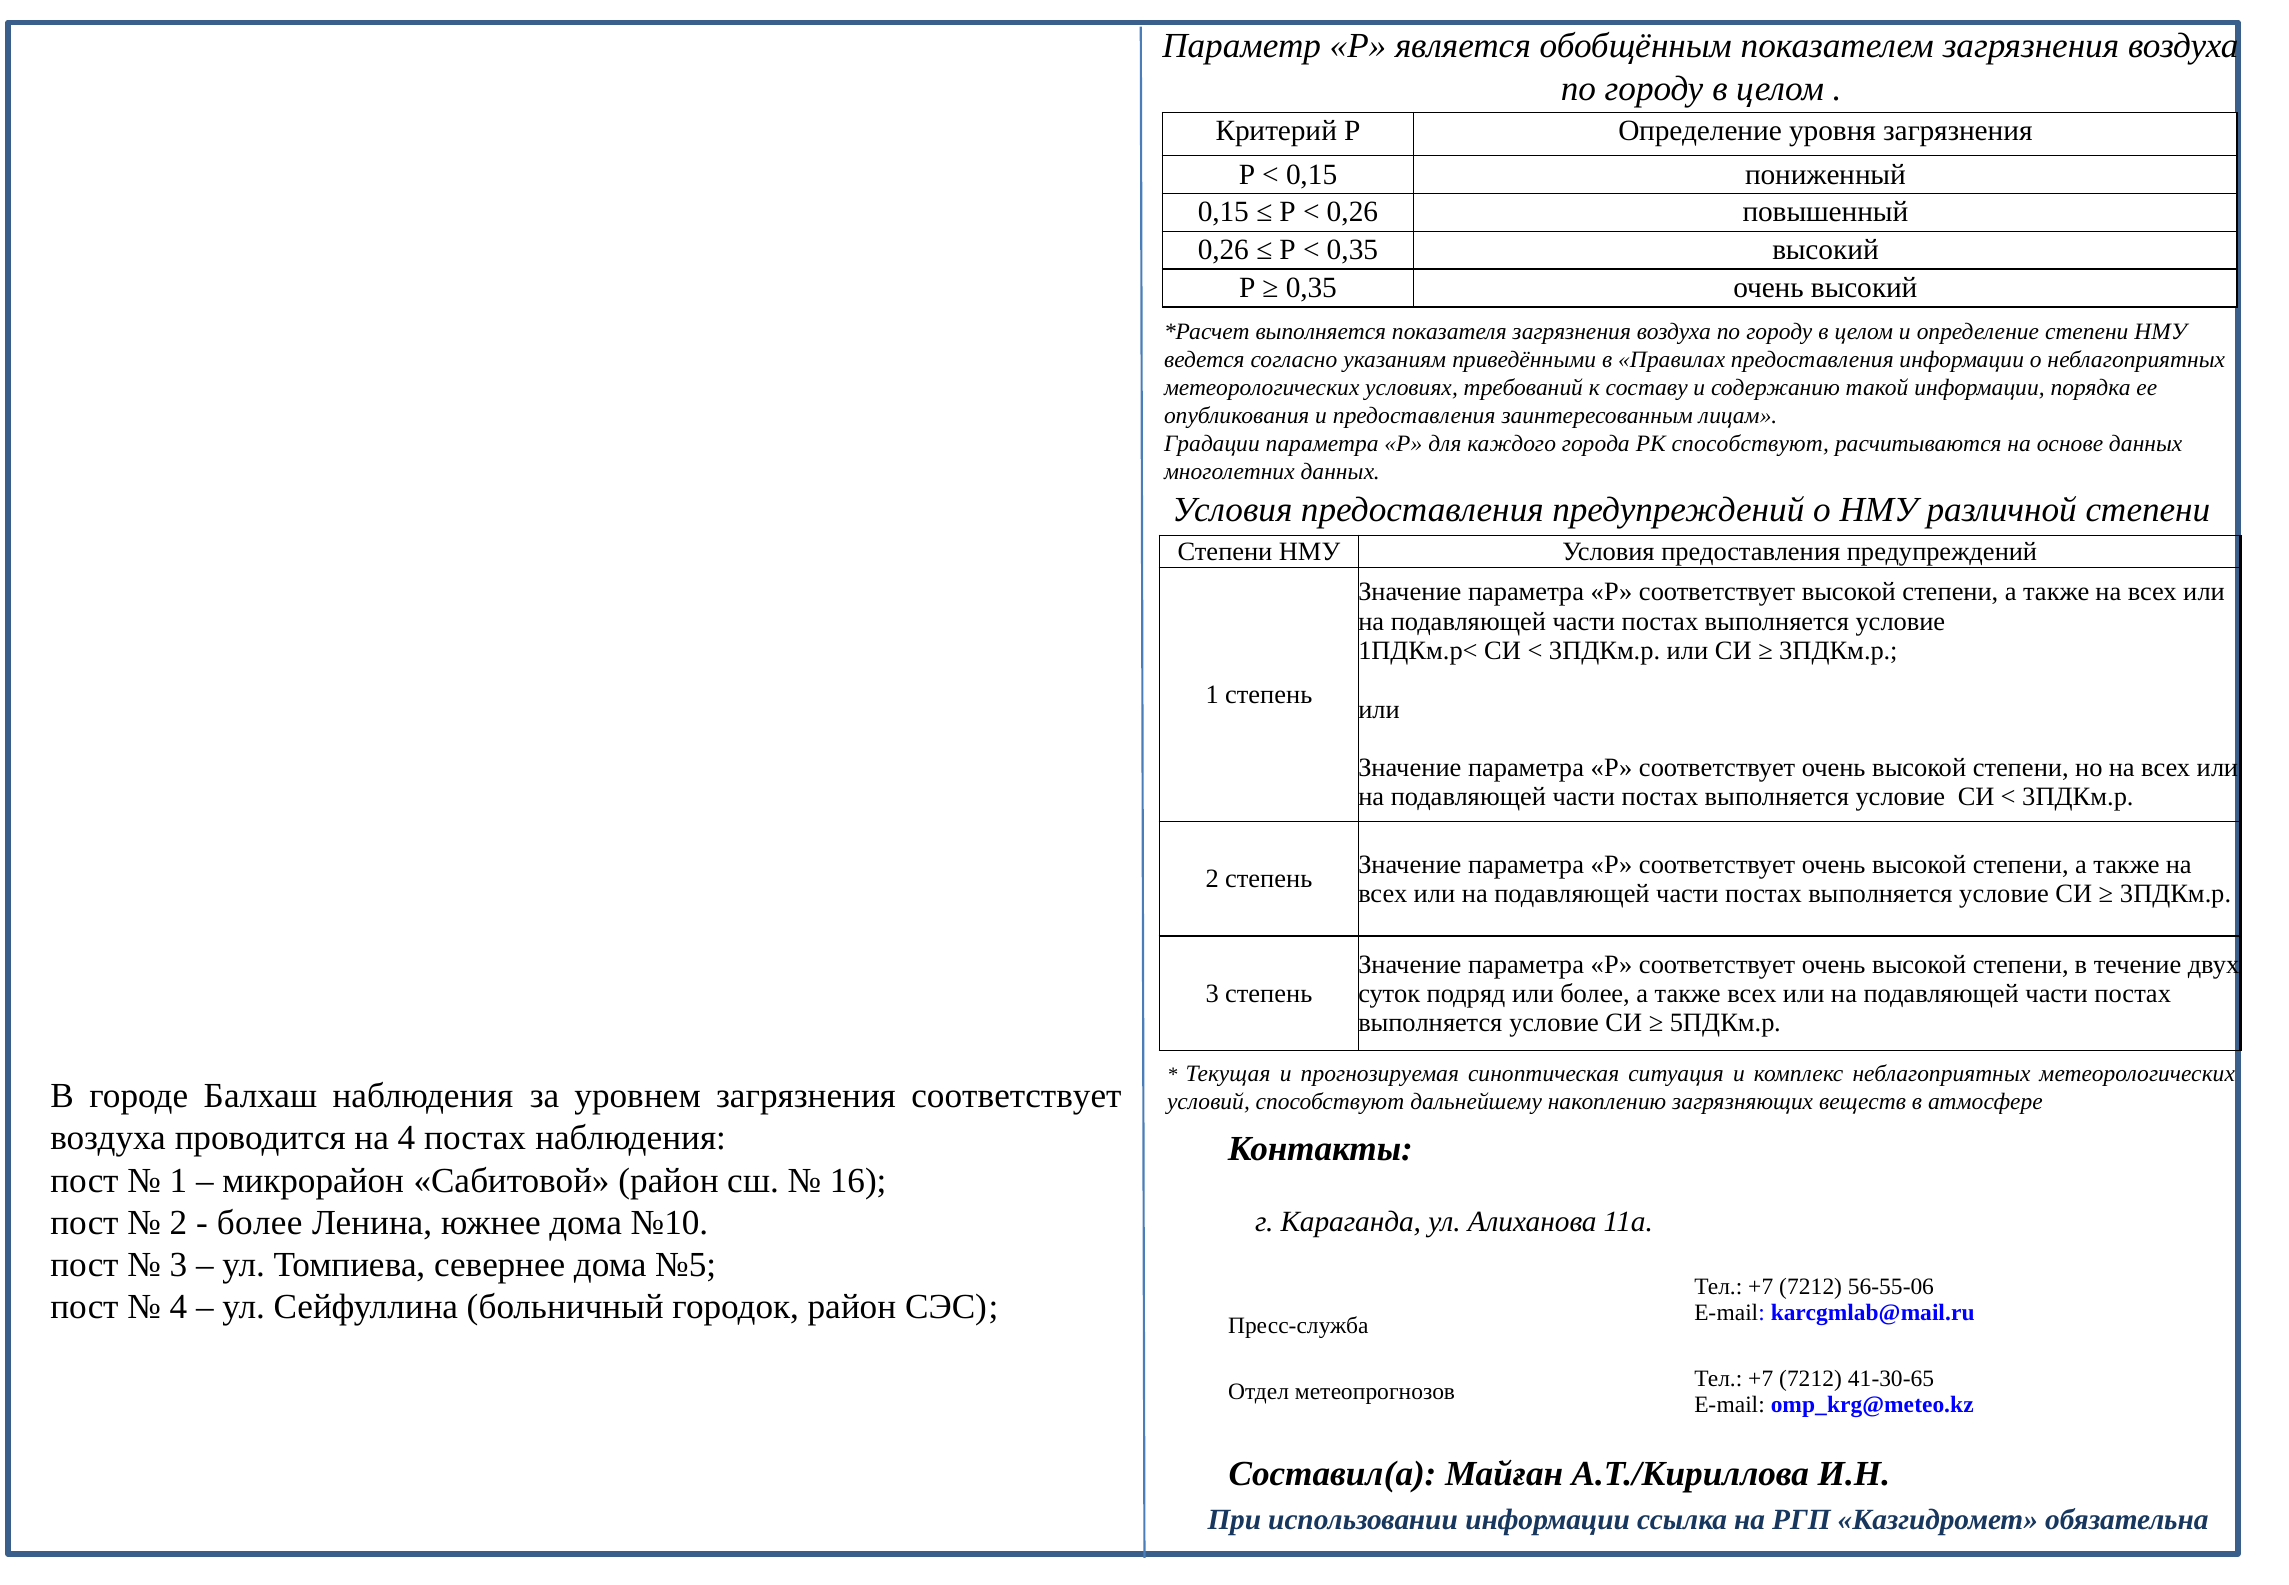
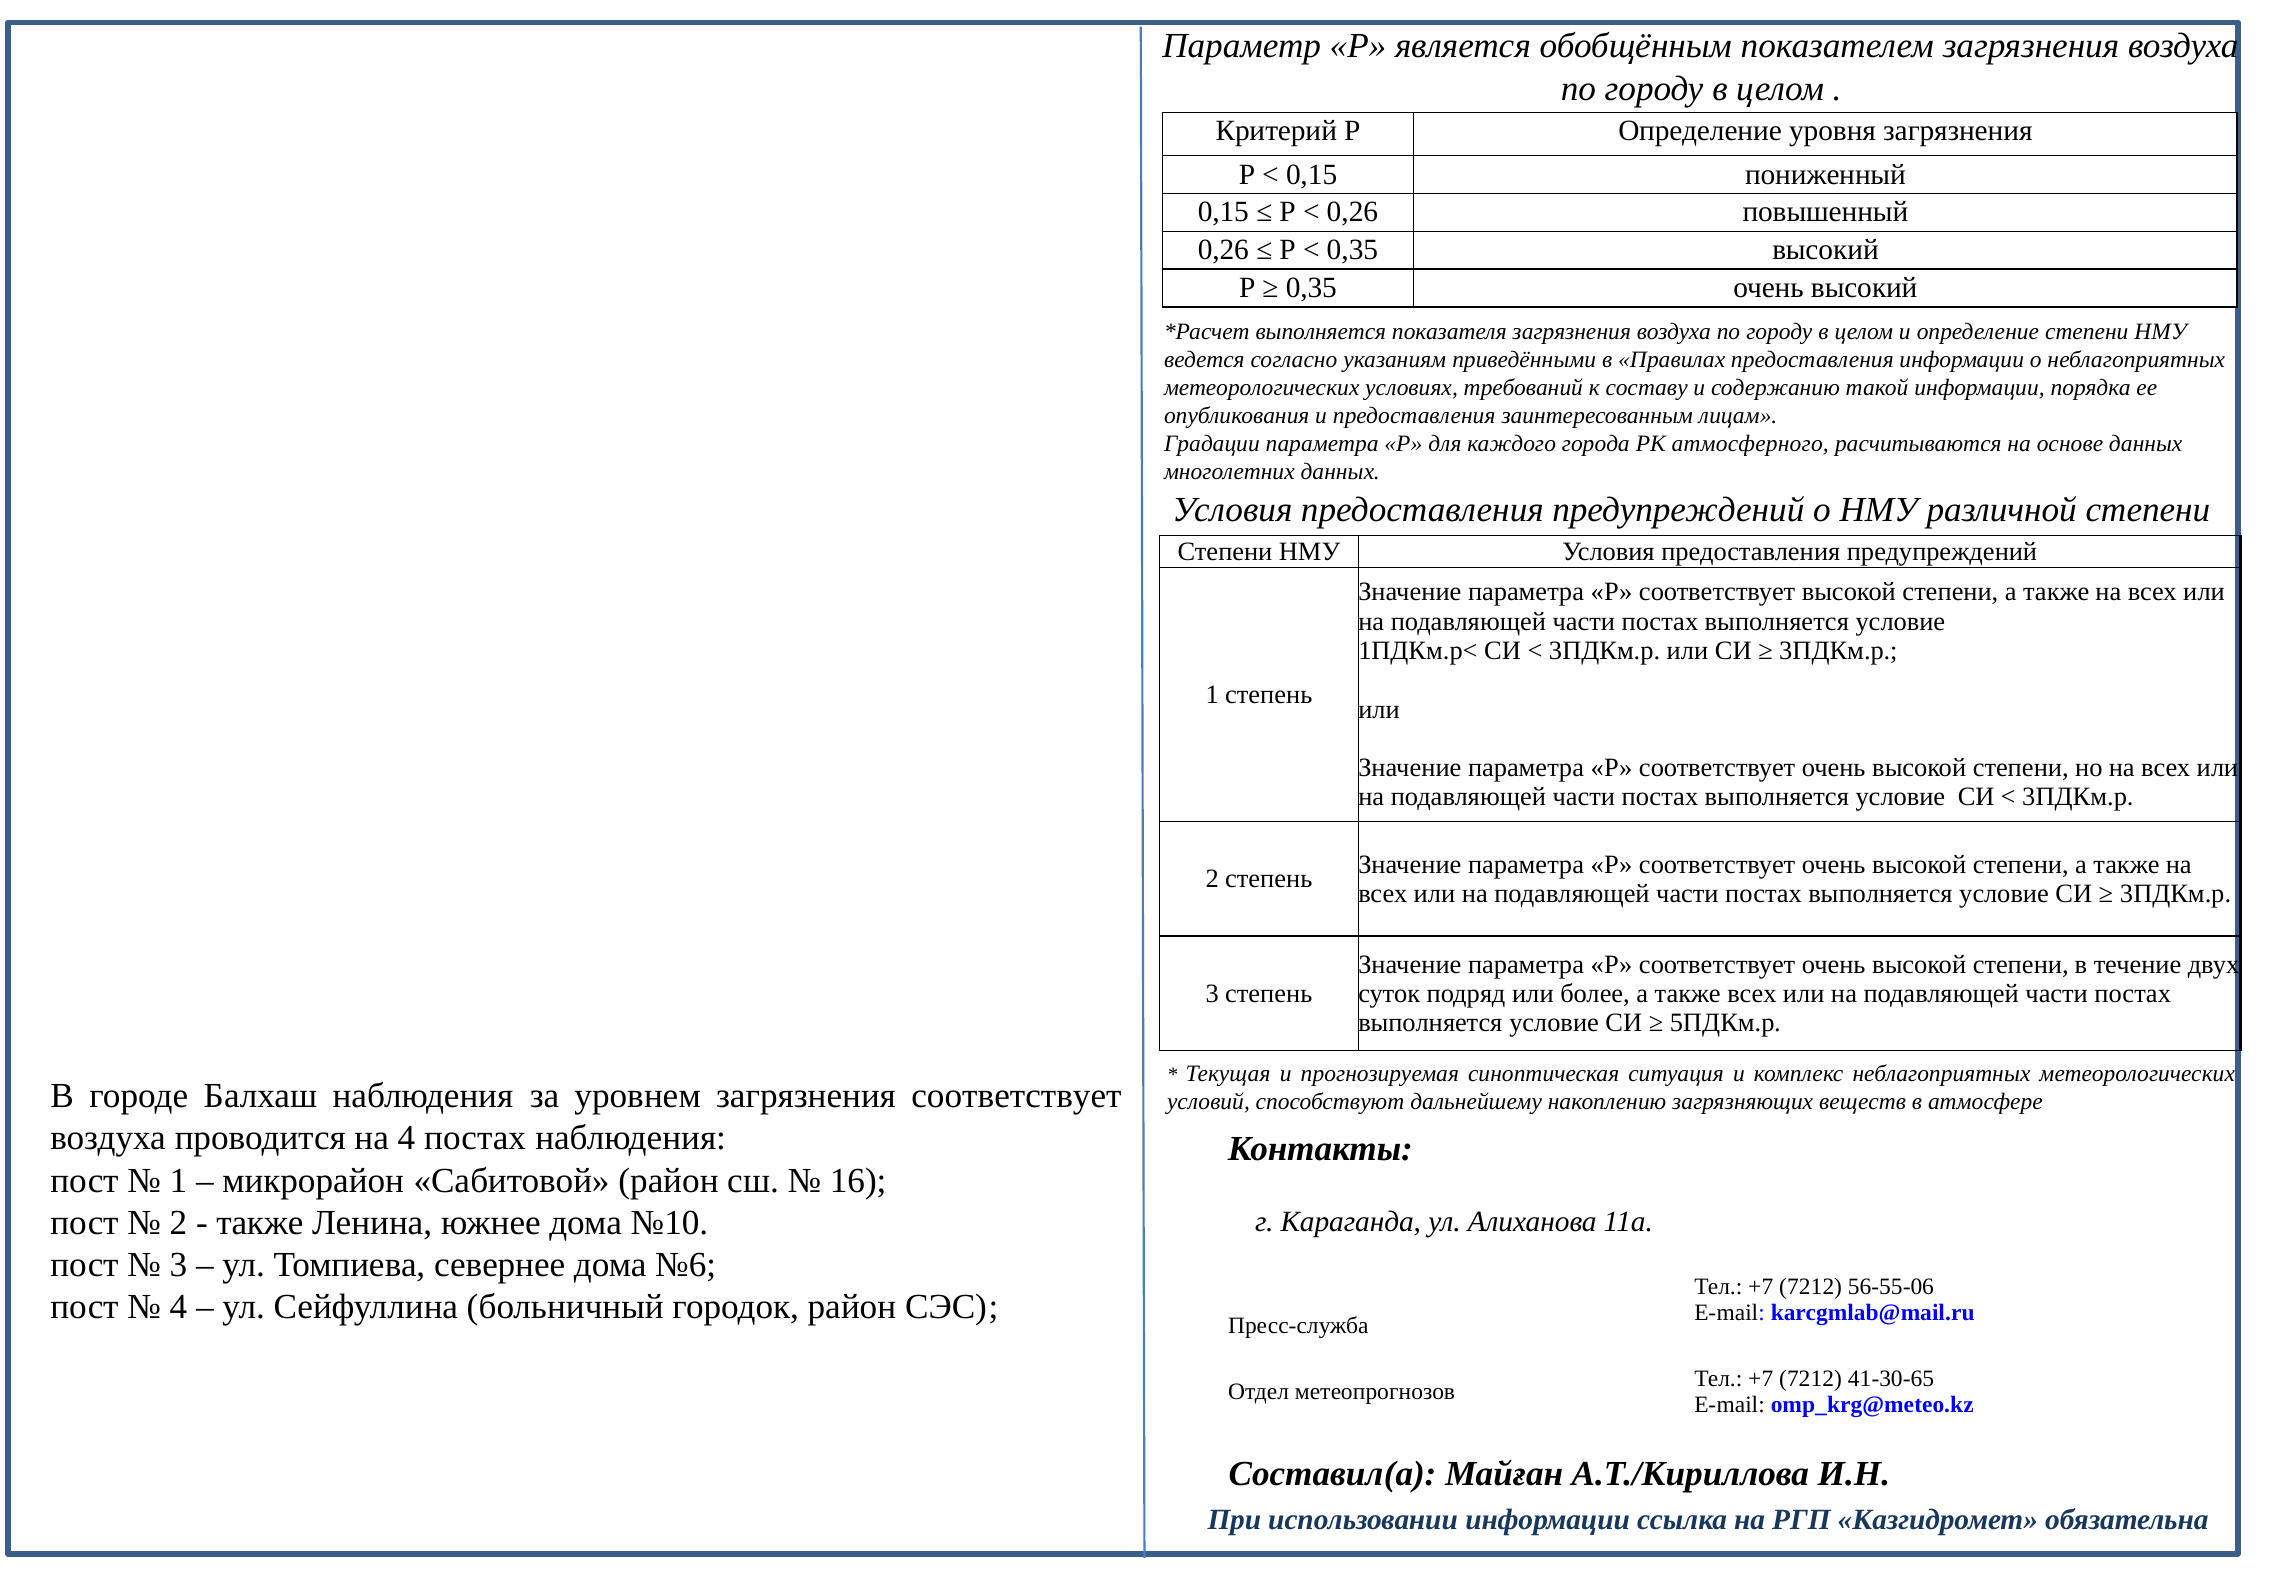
РК способствуют: способствуют -> атмосферного
более at (260, 1223): более -> также
№5: №5 -> №6
